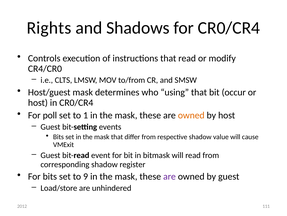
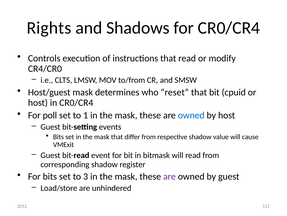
using: using -> reset
occur: occur -> cpuid
owned at (191, 115) colour: orange -> blue
9: 9 -> 3
